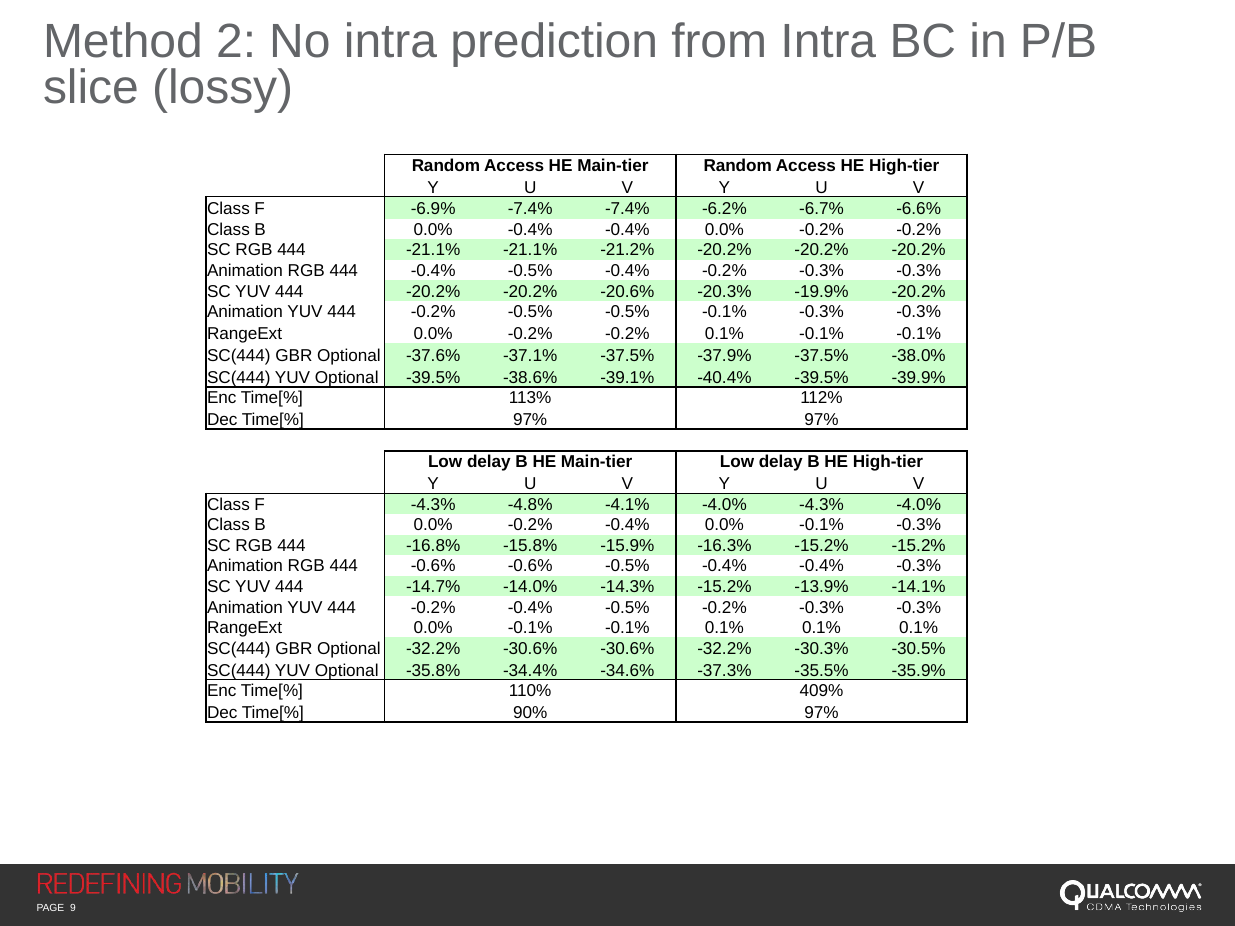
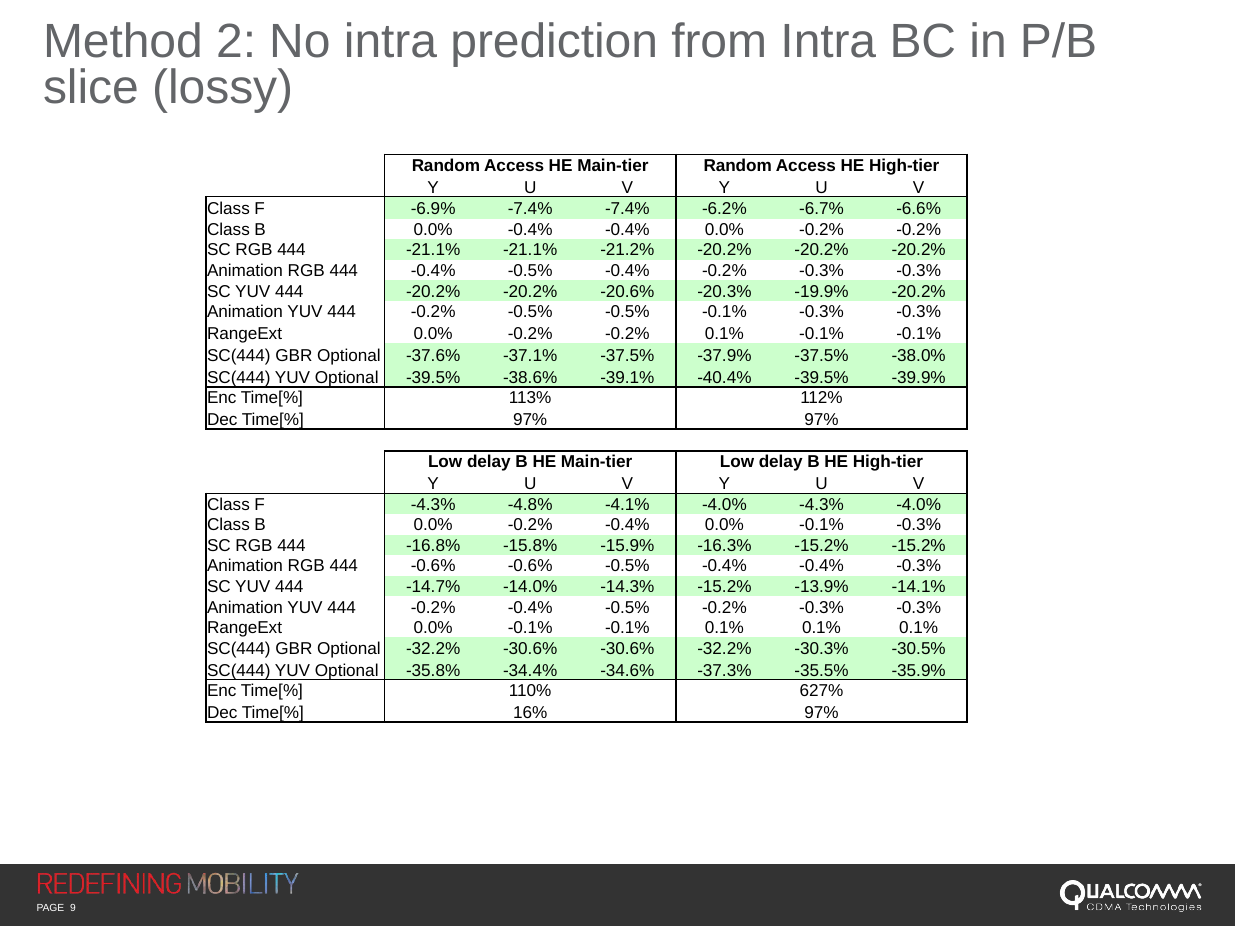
409%: 409% -> 627%
90%: 90% -> 16%
